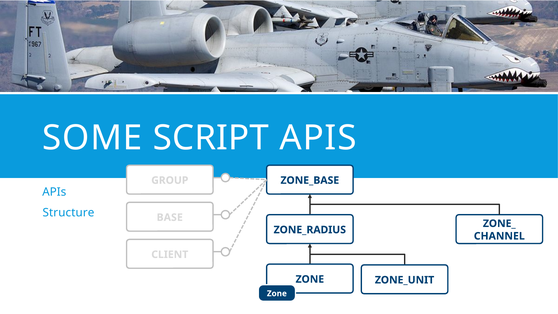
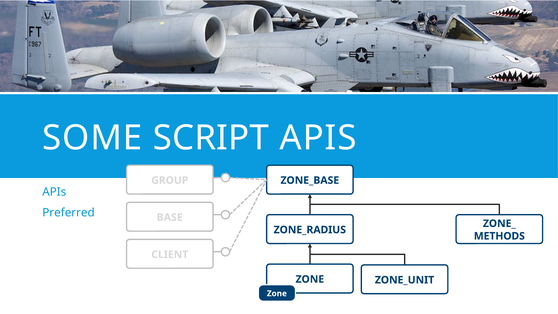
Structure: Structure -> Preferred
CHANNEL: CHANNEL -> METHODS
